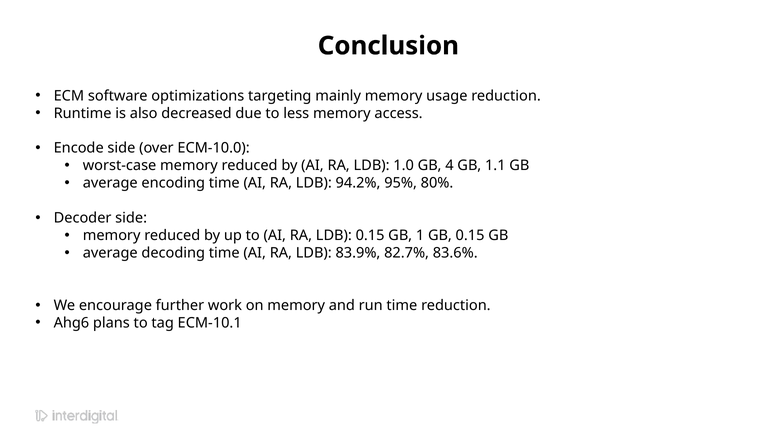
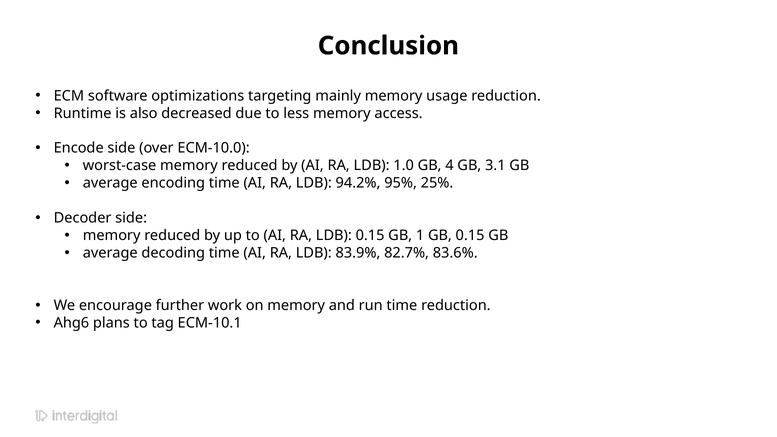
1.1: 1.1 -> 3.1
80%: 80% -> 25%
